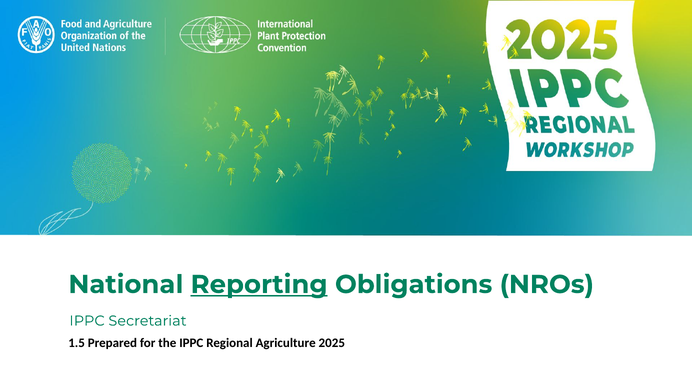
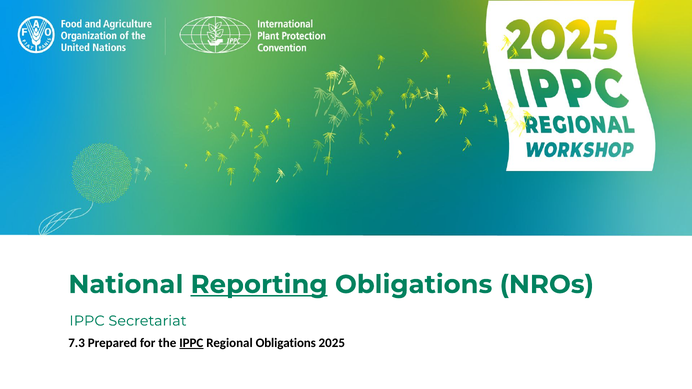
1.5: 1.5 -> 7.3
IPPC at (191, 343) underline: none -> present
Regional Agriculture: Agriculture -> Obligations
